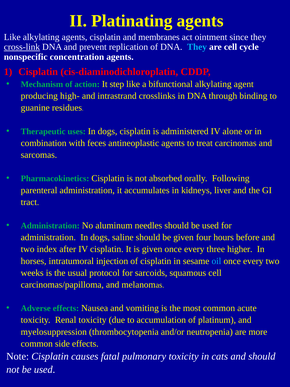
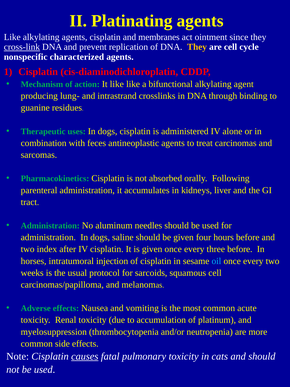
They at (197, 47) colour: light blue -> yellow
concentration: concentration -> characterized
It step: step -> like
high-: high- -> lung-
three higher: higher -> before
causes underline: none -> present
